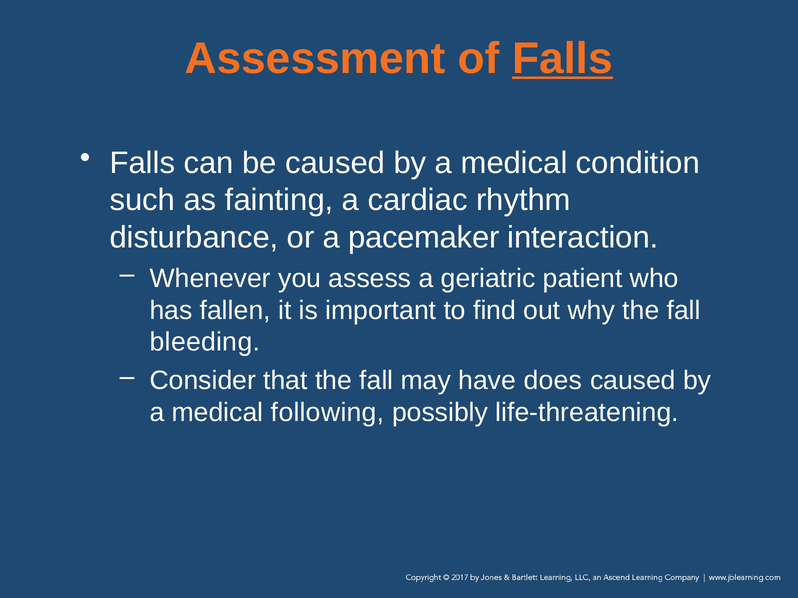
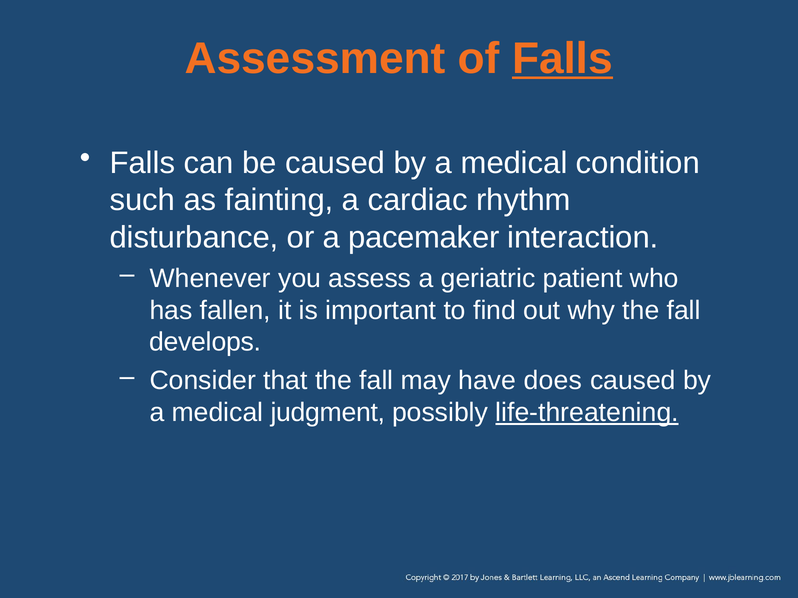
bleeding: bleeding -> develops
following: following -> judgment
life-threatening underline: none -> present
